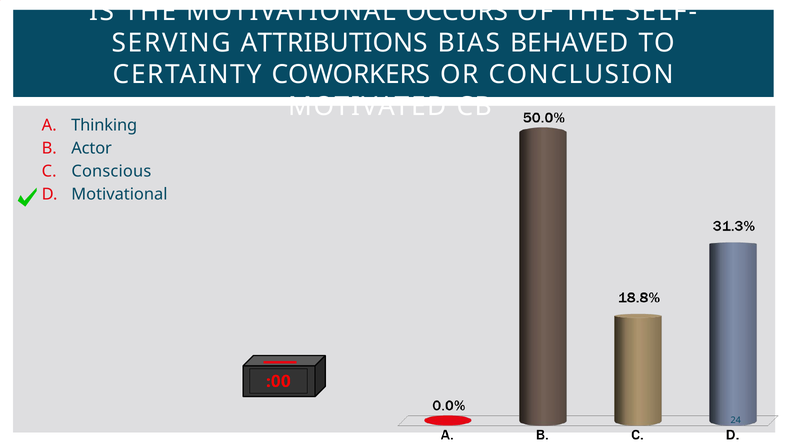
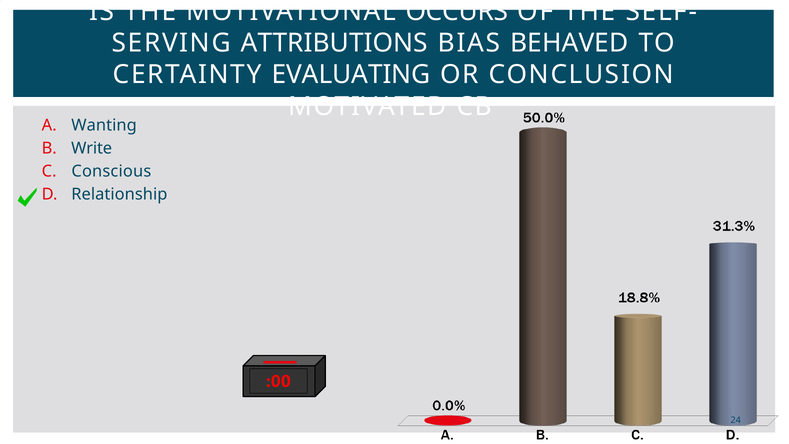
COWORKERS: COWORKERS -> EVALUATING
Thinking: Thinking -> Wanting
Actor: Actor -> Write
Motivational at (119, 194): Motivational -> Relationship
